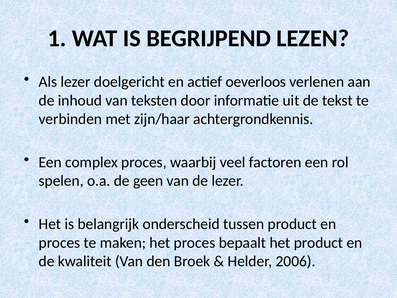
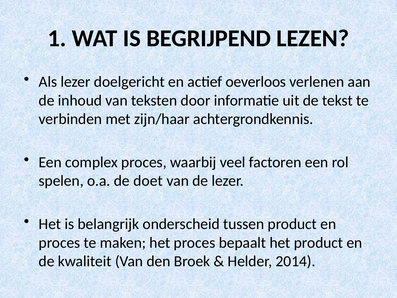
geen: geen -> doet
2006: 2006 -> 2014
